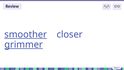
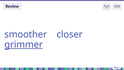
smoother underline: present -> none
